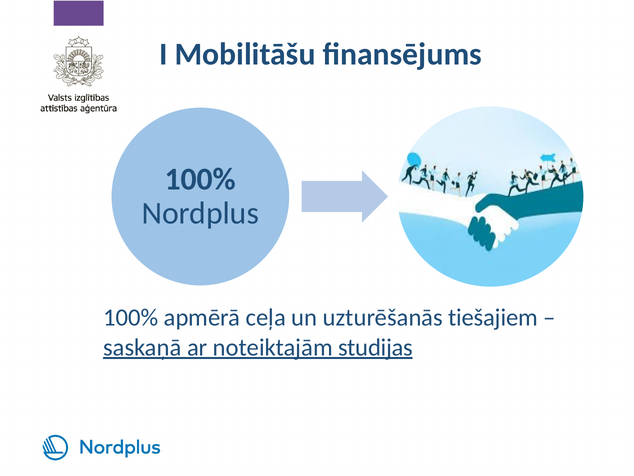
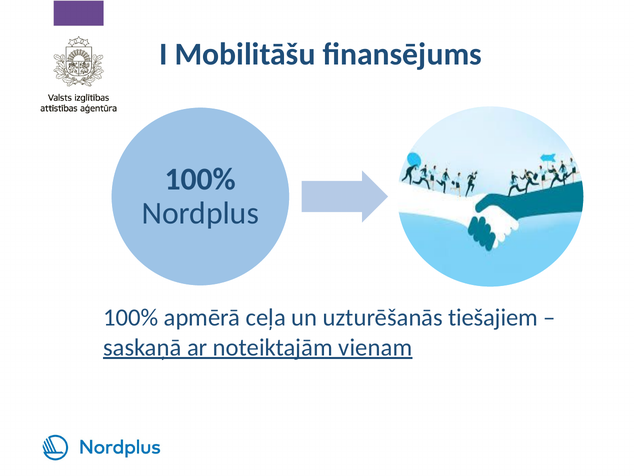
studijas: studijas -> vienam
